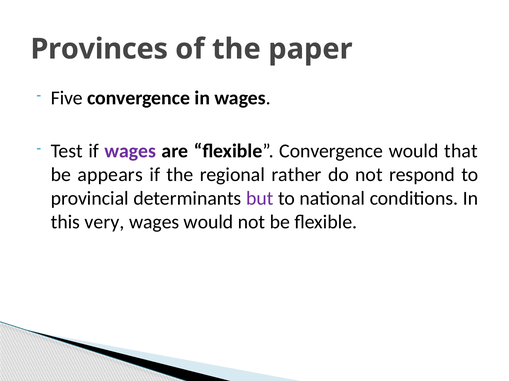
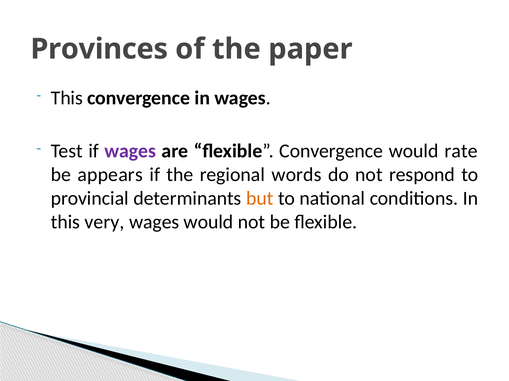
Five at (67, 98): Five -> This
that: that -> rate
rather: rather -> words
but colour: purple -> orange
